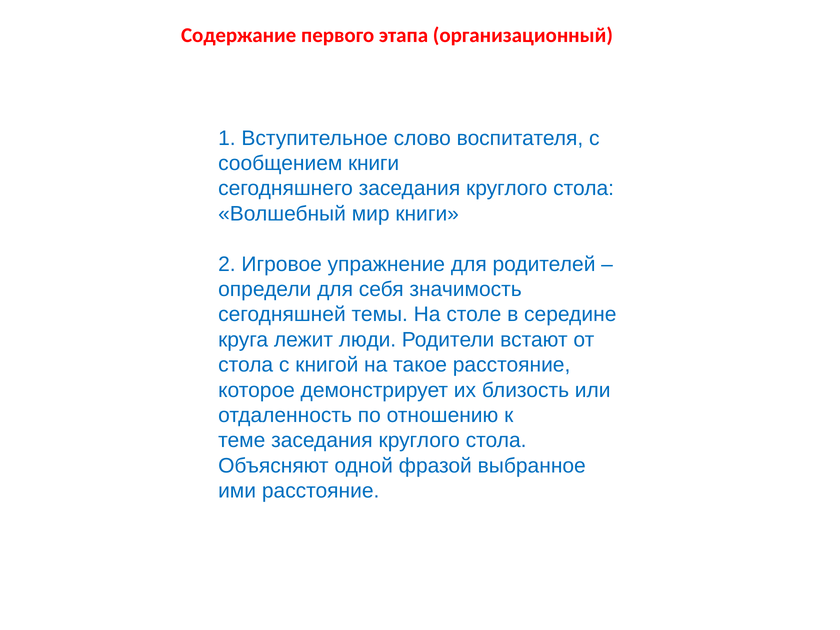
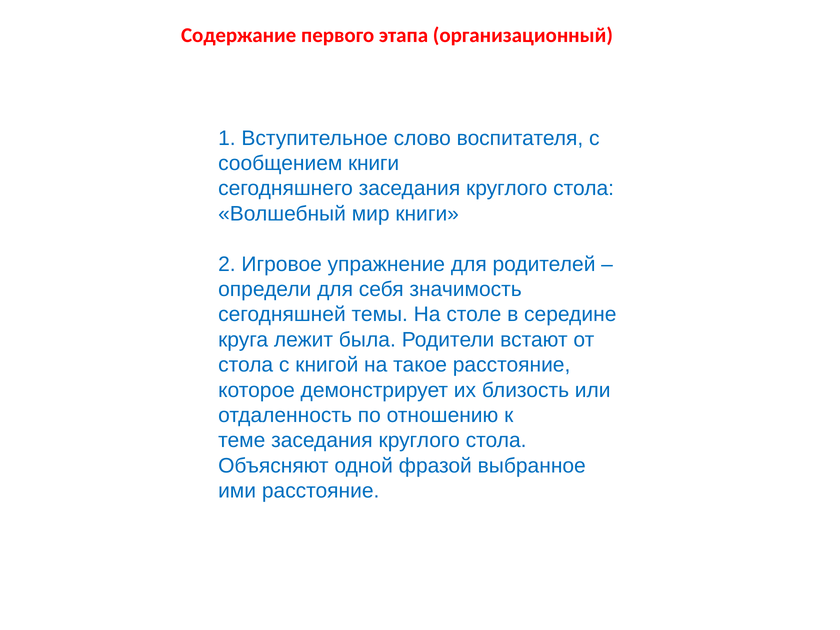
люди: люди -> была
